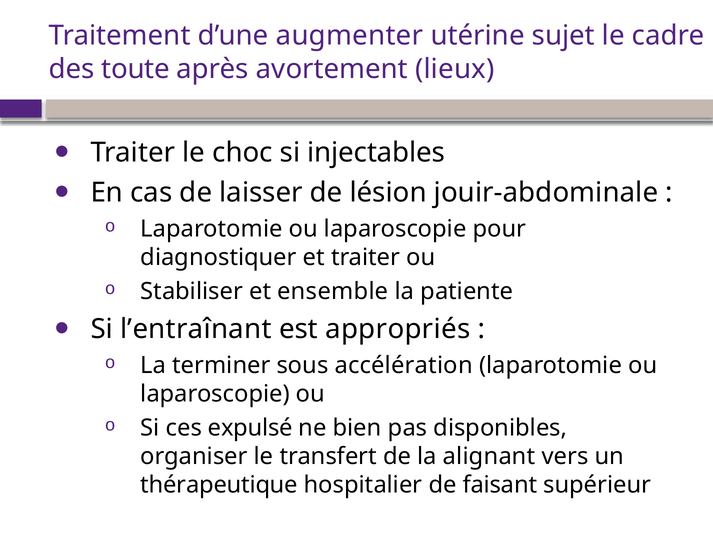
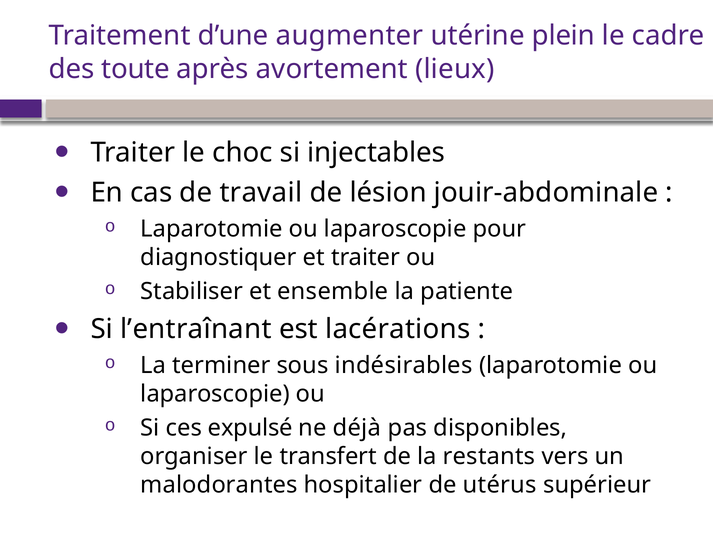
sujet: sujet -> plein
laisser: laisser -> travail
appropriés: appropriés -> lacérations
accélération: accélération -> indésirables
bien: bien -> déjà
alignant: alignant -> restants
thérapeutique: thérapeutique -> malodorantes
faisant: faisant -> utérus
